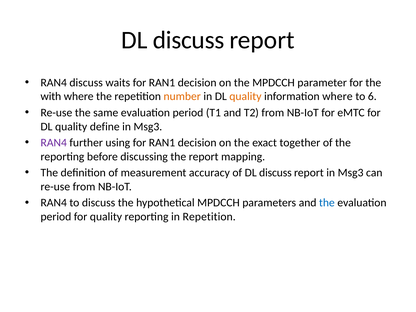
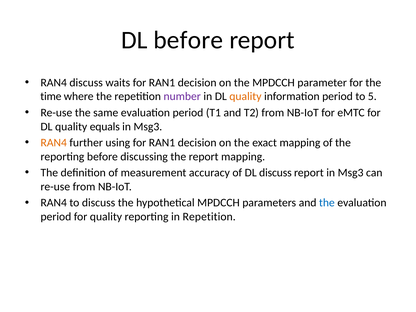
discuss at (189, 40): discuss -> before
with: with -> time
number colour: orange -> purple
information where: where -> period
6: 6 -> 5
define: define -> equals
RAN4 at (54, 143) colour: purple -> orange
exact together: together -> mapping
